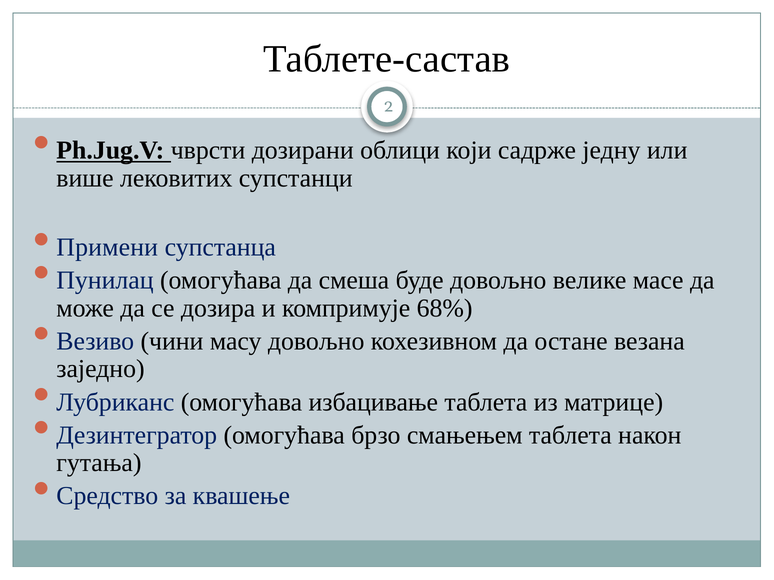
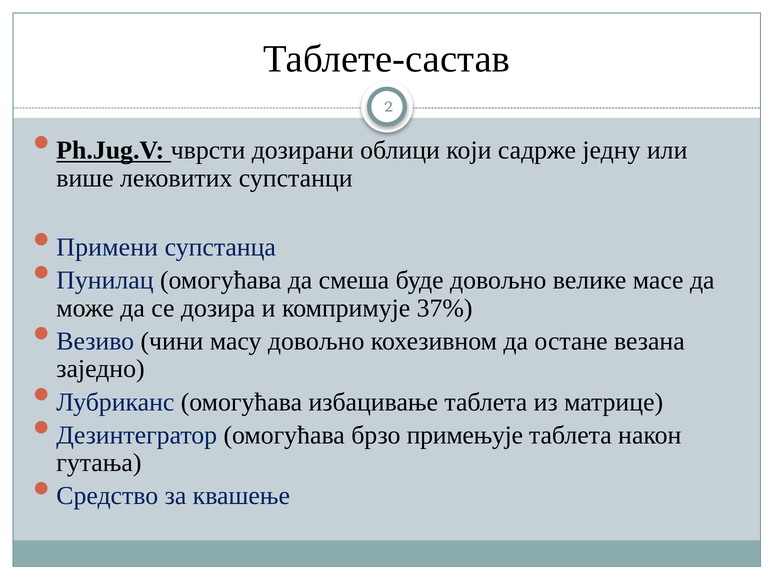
68%: 68% -> 37%
смањењем: смањењем -> примењује
